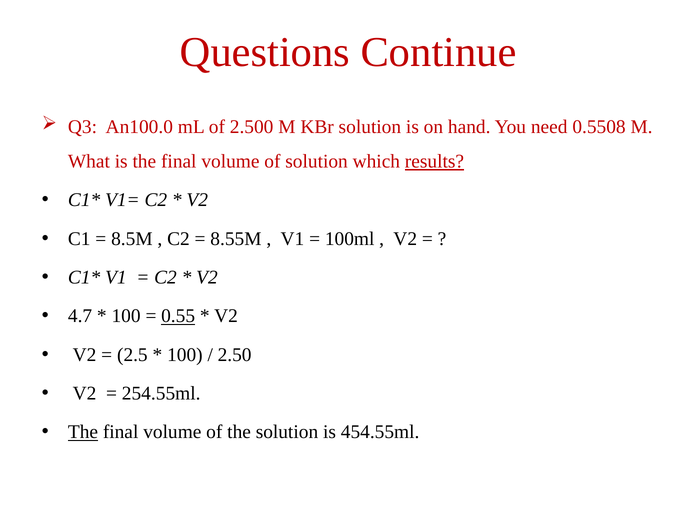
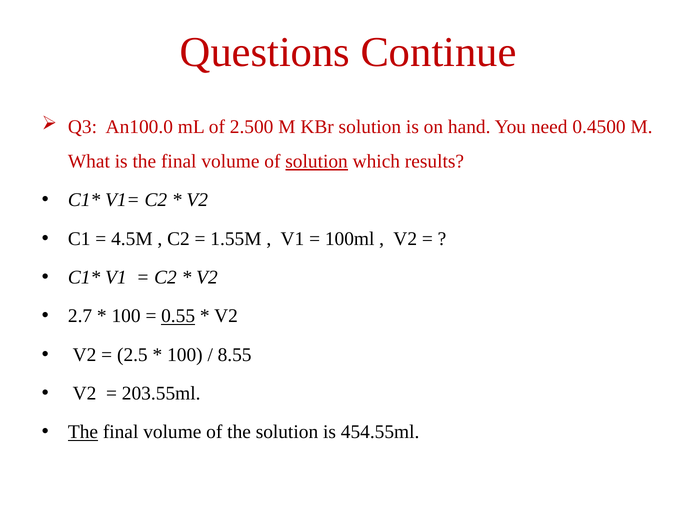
0.5508: 0.5508 -> 0.4500
solution at (317, 162) underline: none -> present
results underline: present -> none
8.5M: 8.5M -> 4.5M
8.55M: 8.55M -> 1.55M
4.7: 4.7 -> 2.7
2.50: 2.50 -> 8.55
254.55ml: 254.55ml -> 203.55ml
